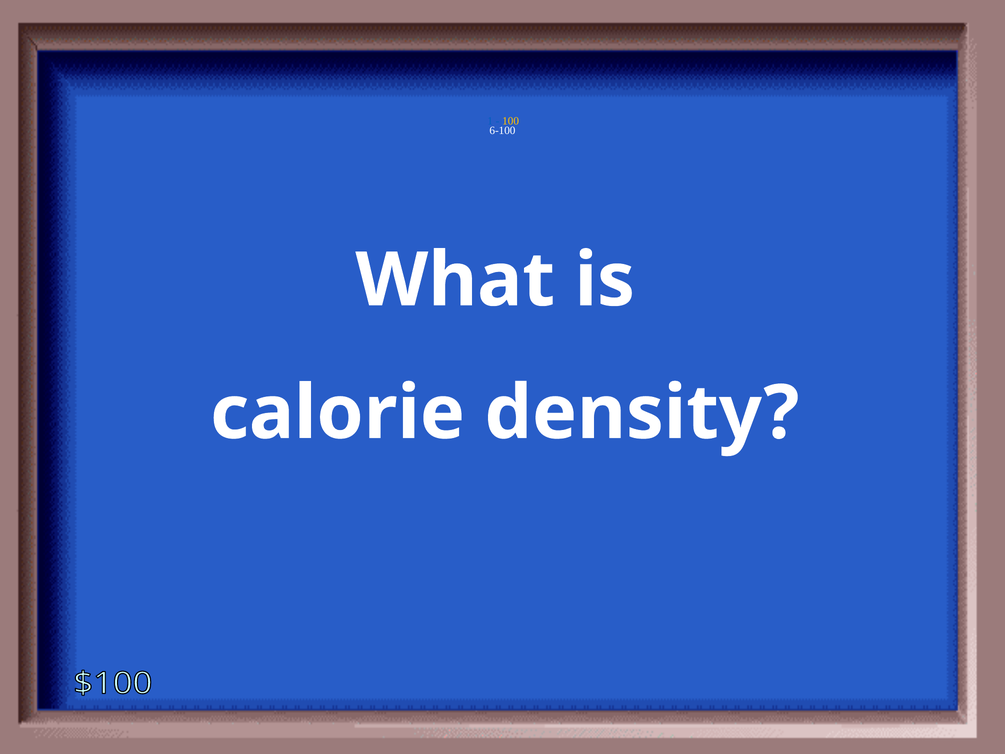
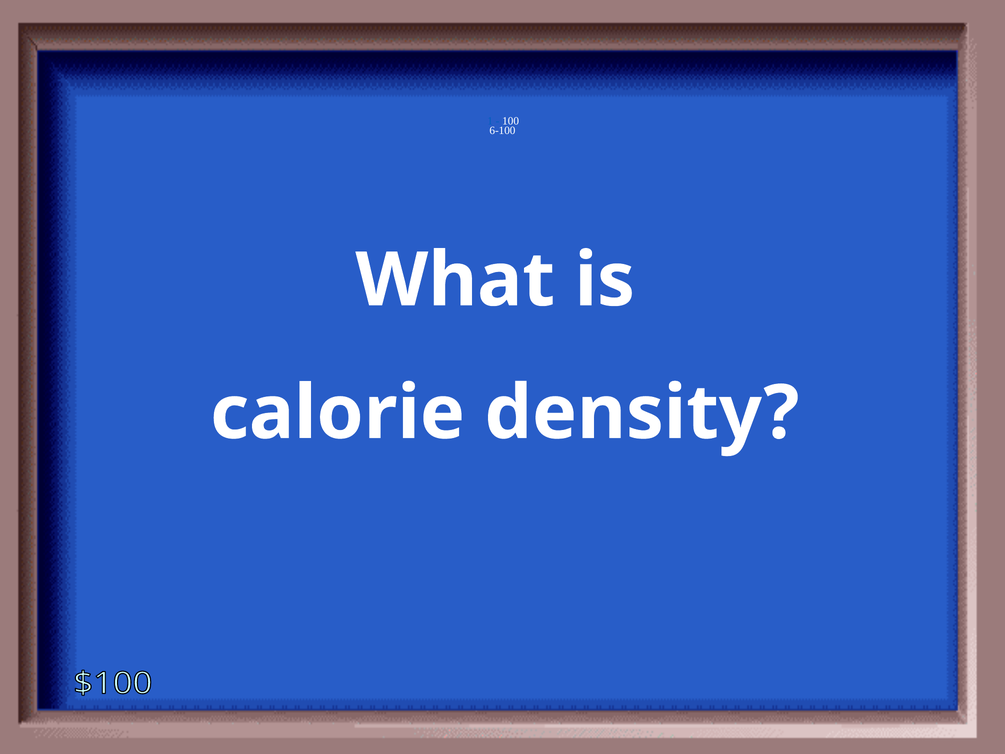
100 colour: yellow -> white
